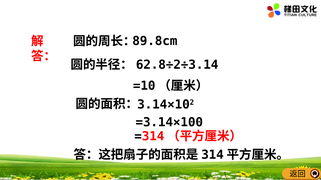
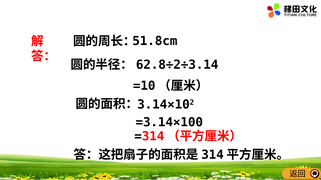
89.8cm: 89.8cm -> 51.8cm
